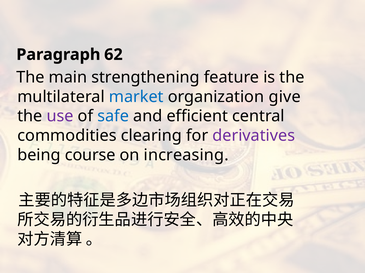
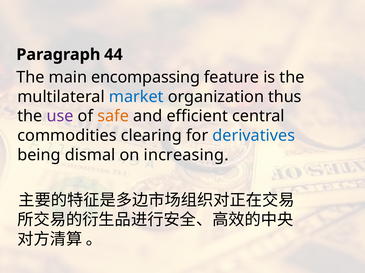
62: 62 -> 44
strengthening: strengthening -> encompassing
give: give -> thus
safe colour: blue -> orange
derivatives colour: purple -> blue
course: course -> dismal
